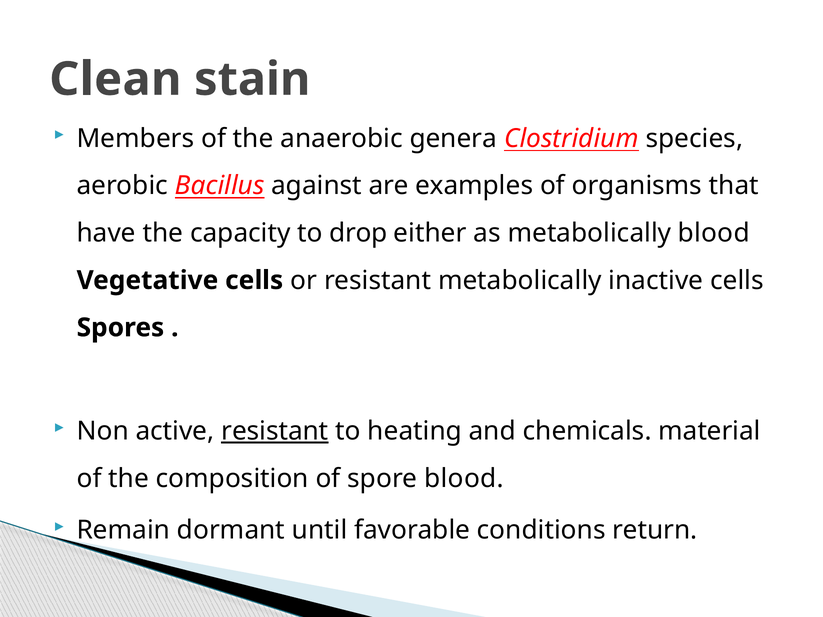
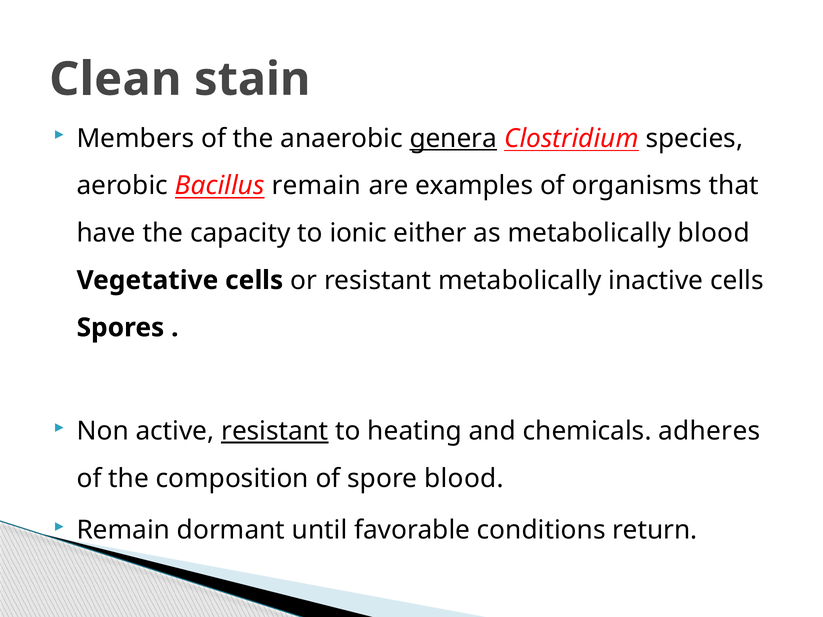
genera underline: none -> present
Bacillus against: against -> remain
drop: drop -> ionic
material: material -> adheres
